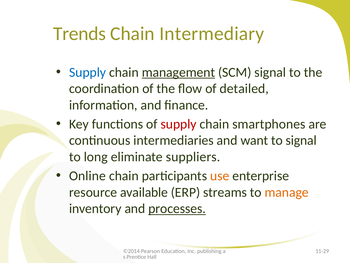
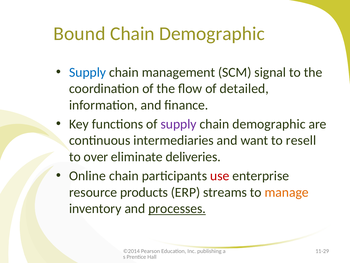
Trends: Trends -> Bound
Intermediary at (212, 34): Intermediary -> Demographic
management underline: present -> none
supply at (179, 124) colour: red -> purple
smartphones at (269, 124): smartphones -> demographic
to signal: signal -> resell
long: long -> over
suppliers: suppliers -> deliveries
use colour: orange -> red
available: available -> products
